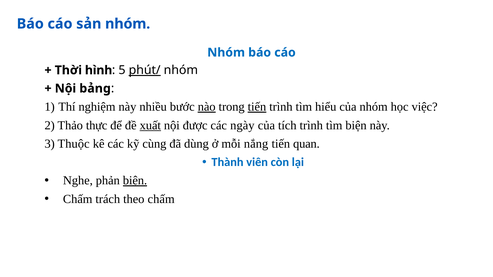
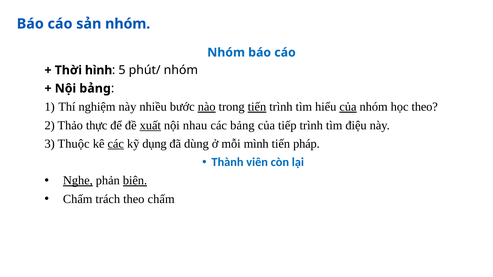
phút/ underline: present -> none
của at (348, 107) underline: none -> present
học việc: việc -> theo
được: được -> nhau
các ngày: ngày -> bảng
tích: tích -> tiếp
tìm biện: biện -> điệu
các at (116, 144) underline: none -> present
cùng: cùng -> dụng
nắng: nắng -> mình
quan: quan -> pháp
Nghe underline: none -> present
